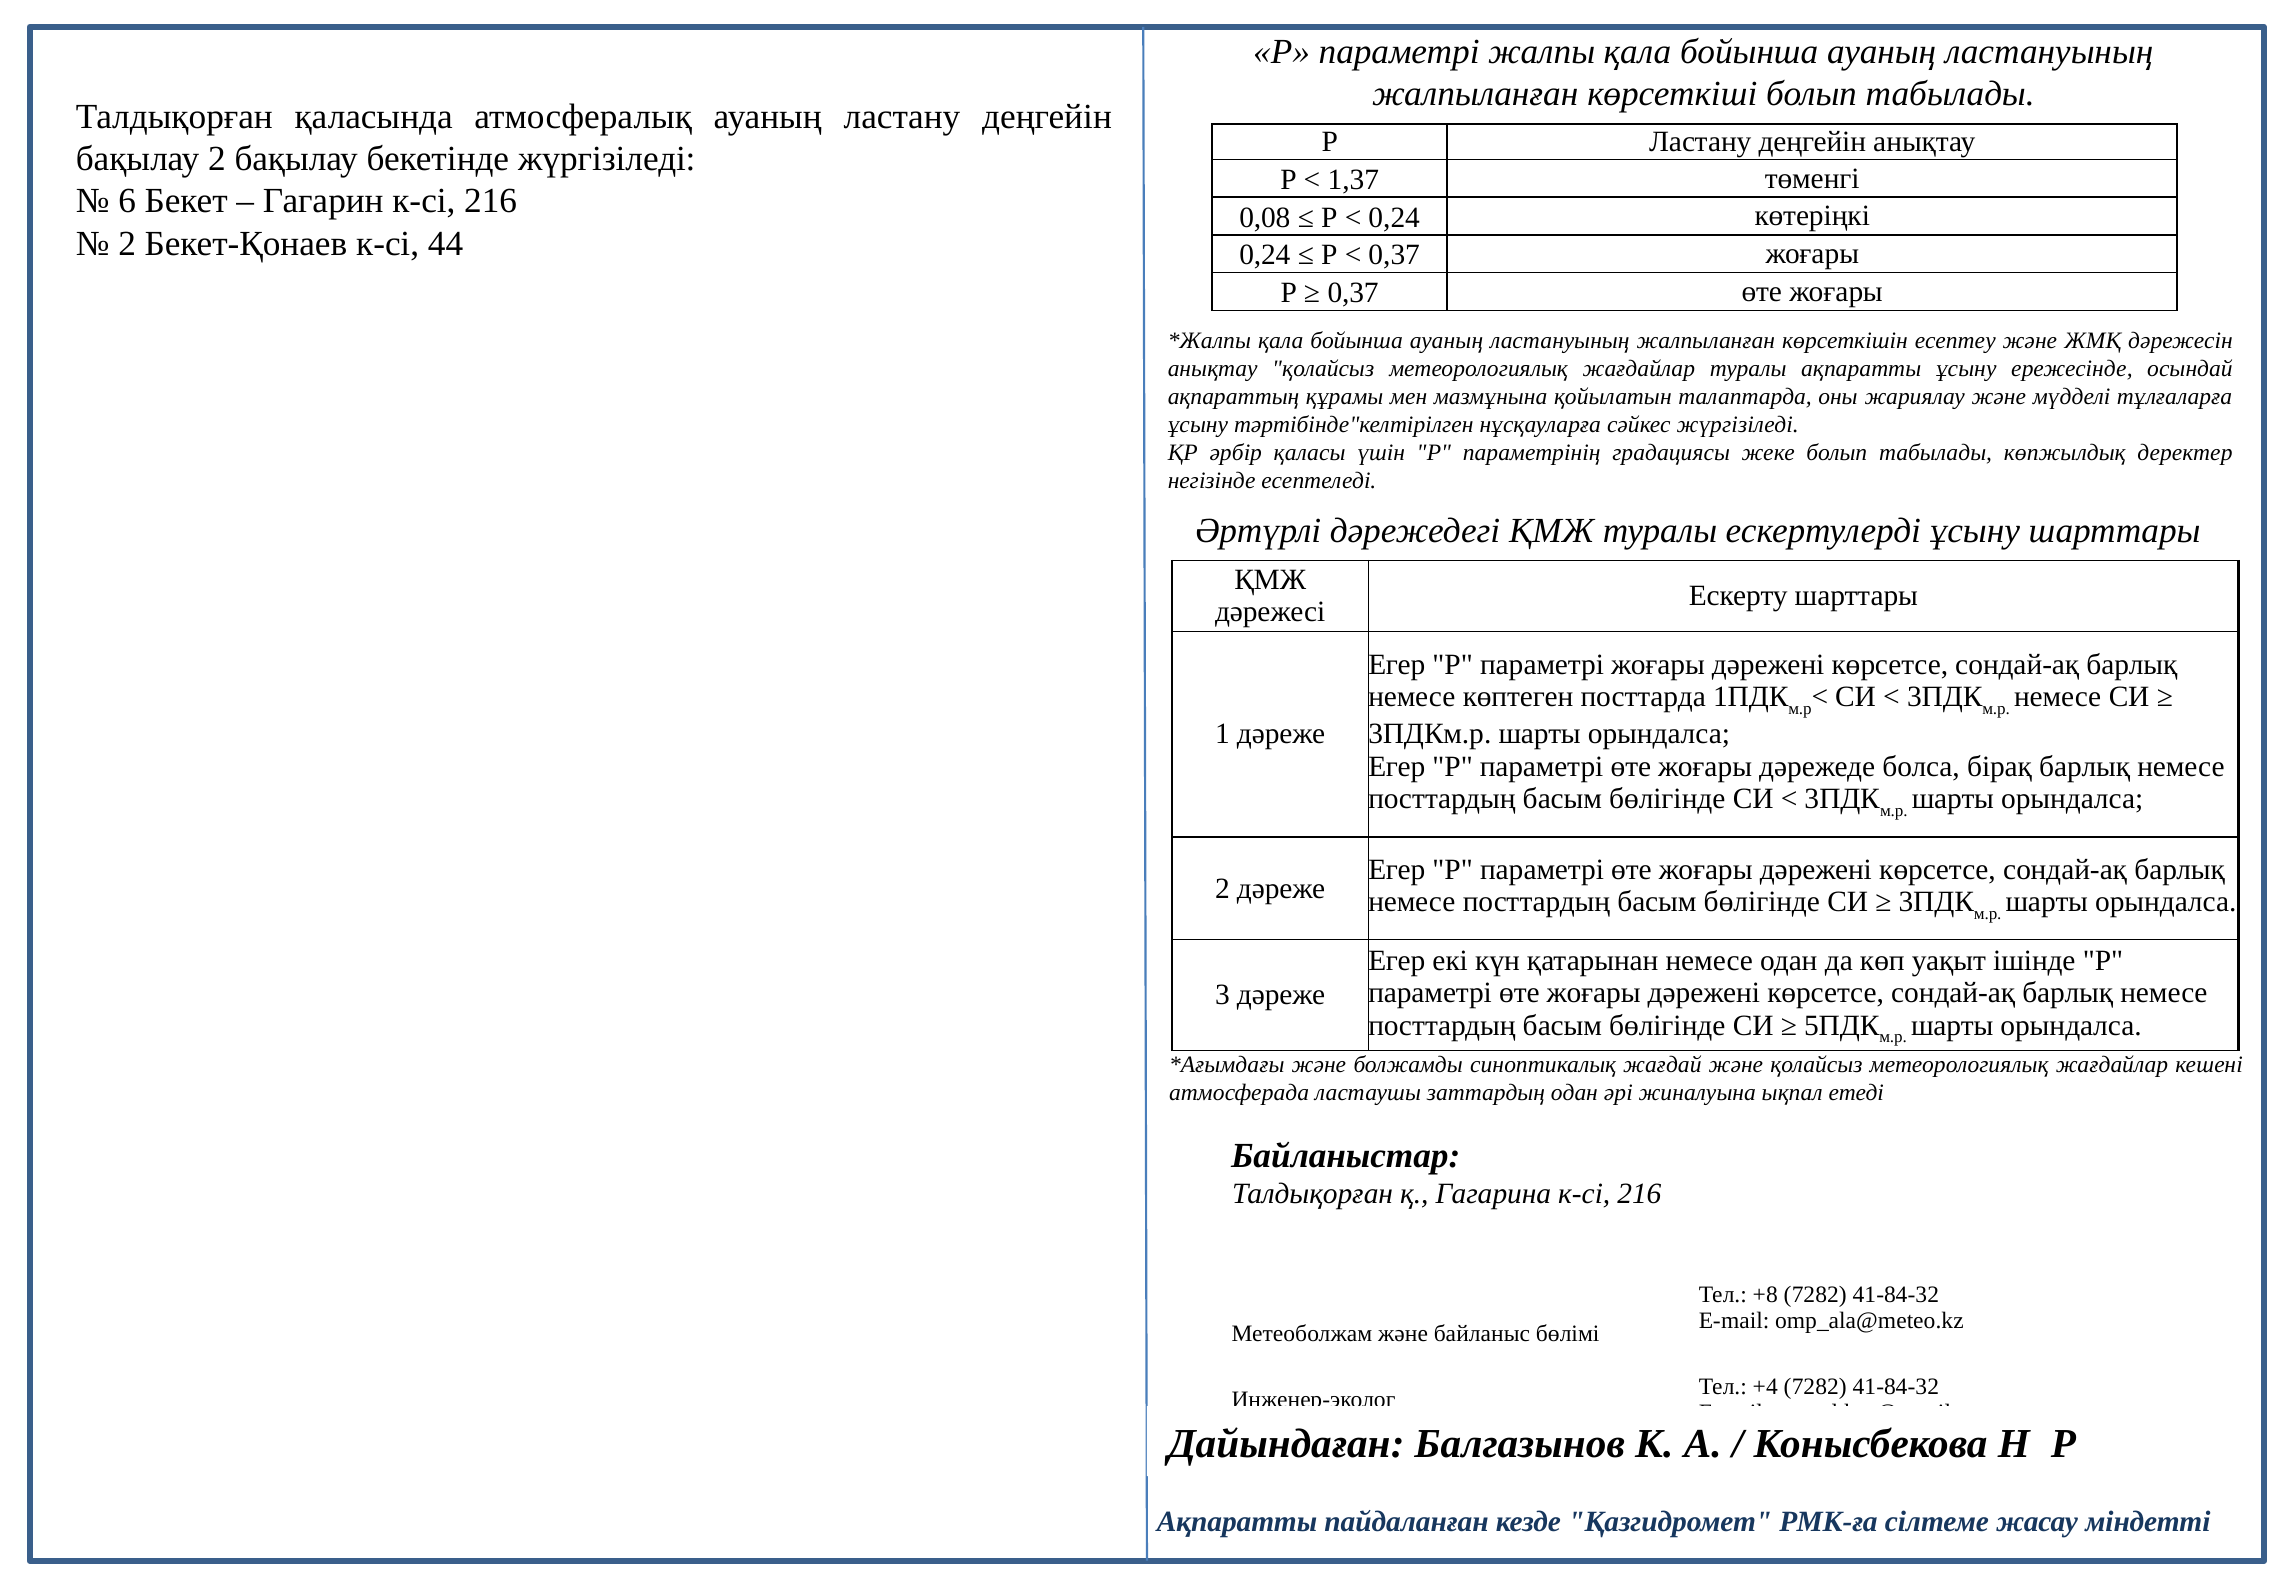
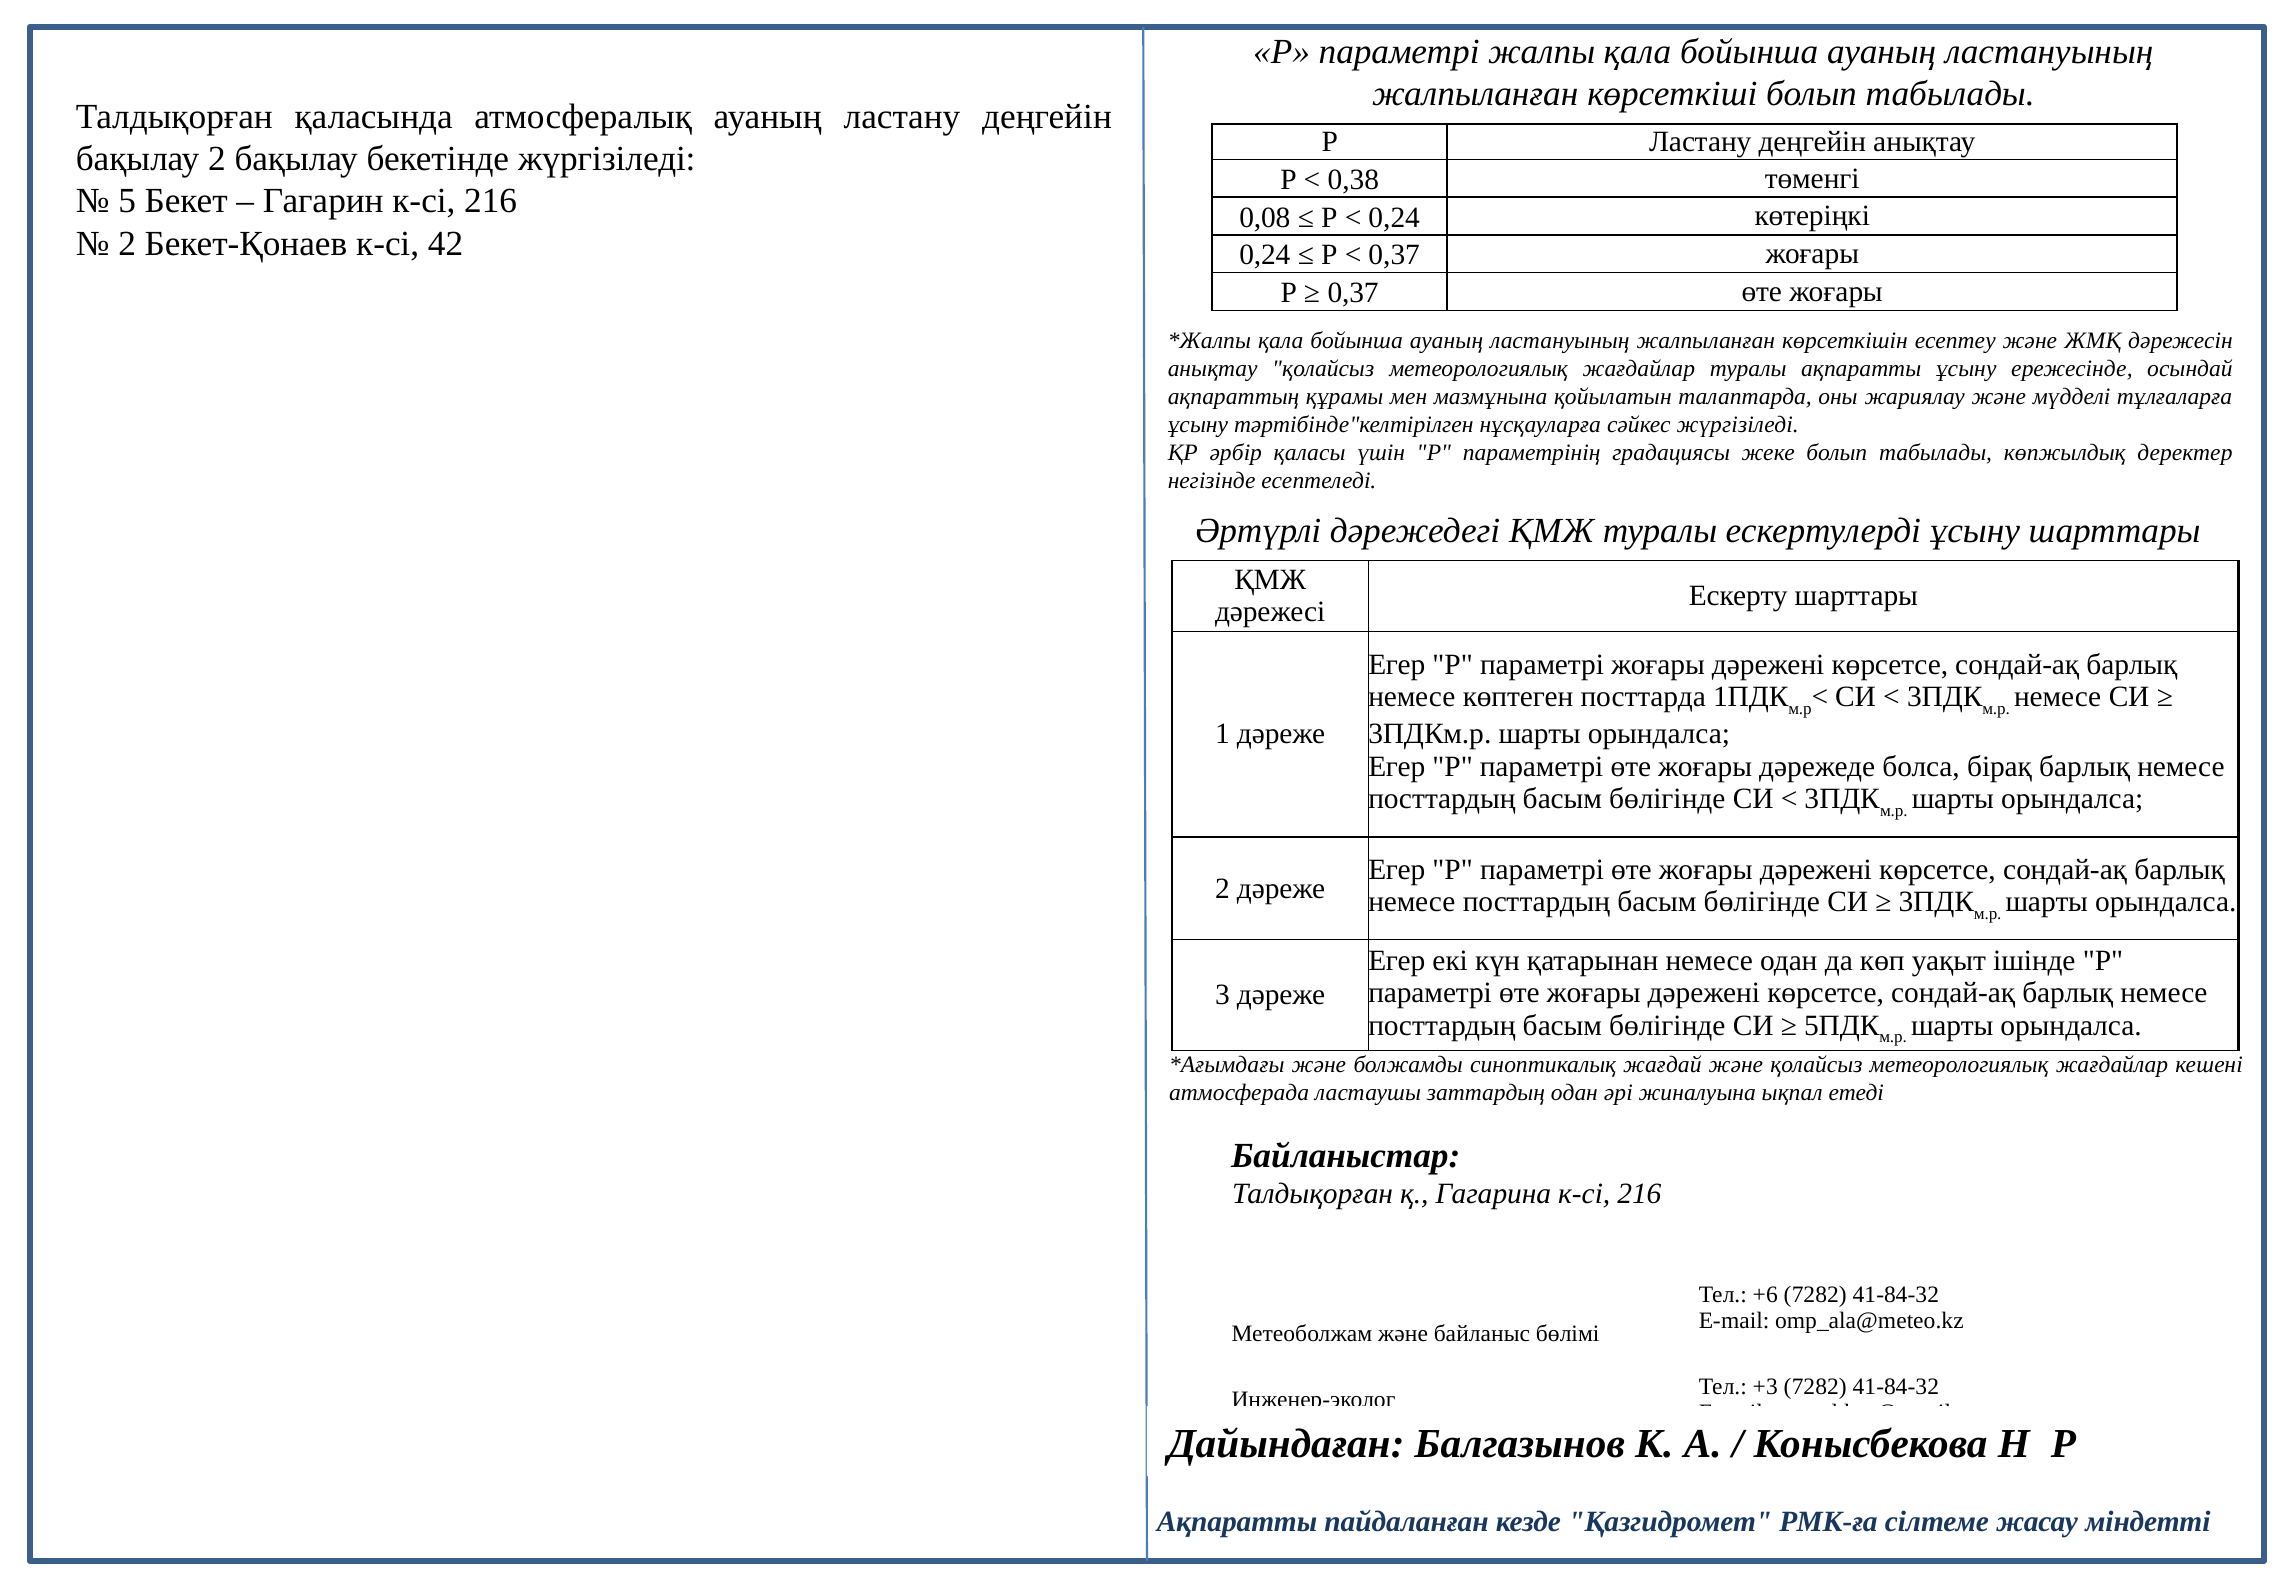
1,37: 1,37 -> 0,38
6: 6 -> 5
44: 44 -> 42
+8: +8 -> +6
+4: +4 -> +3
